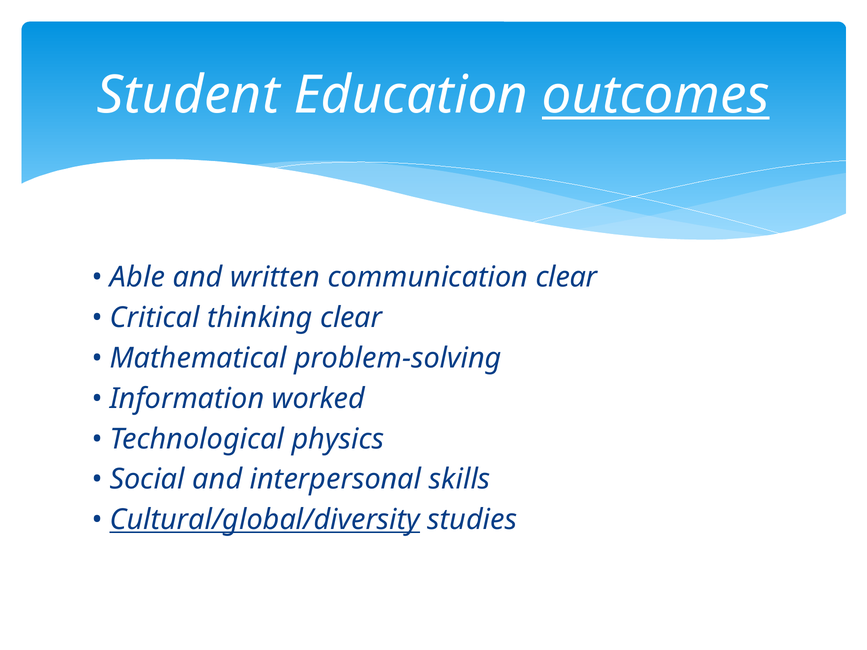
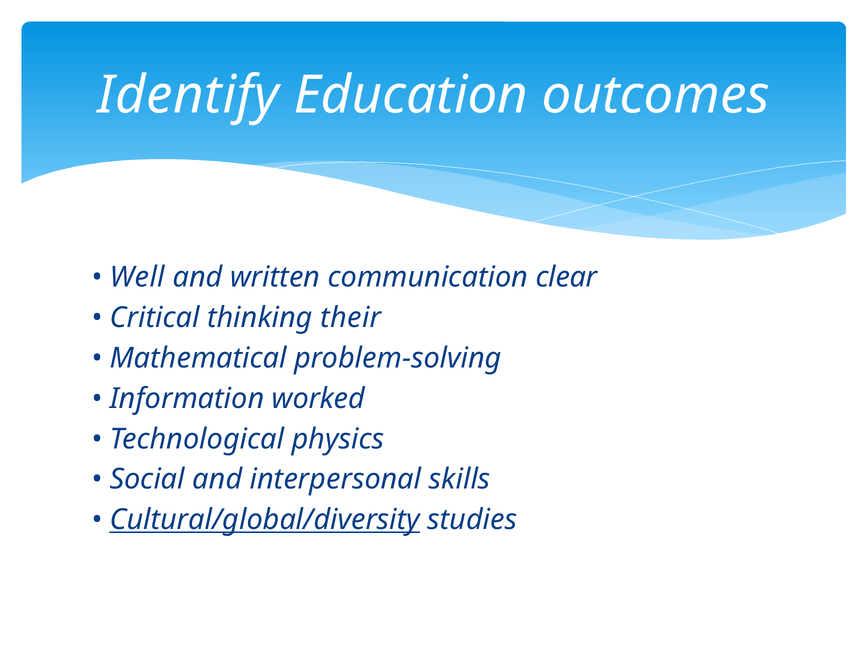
Student: Student -> Identify
outcomes underline: present -> none
Able: Able -> Well
thinking clear: clear -> their
